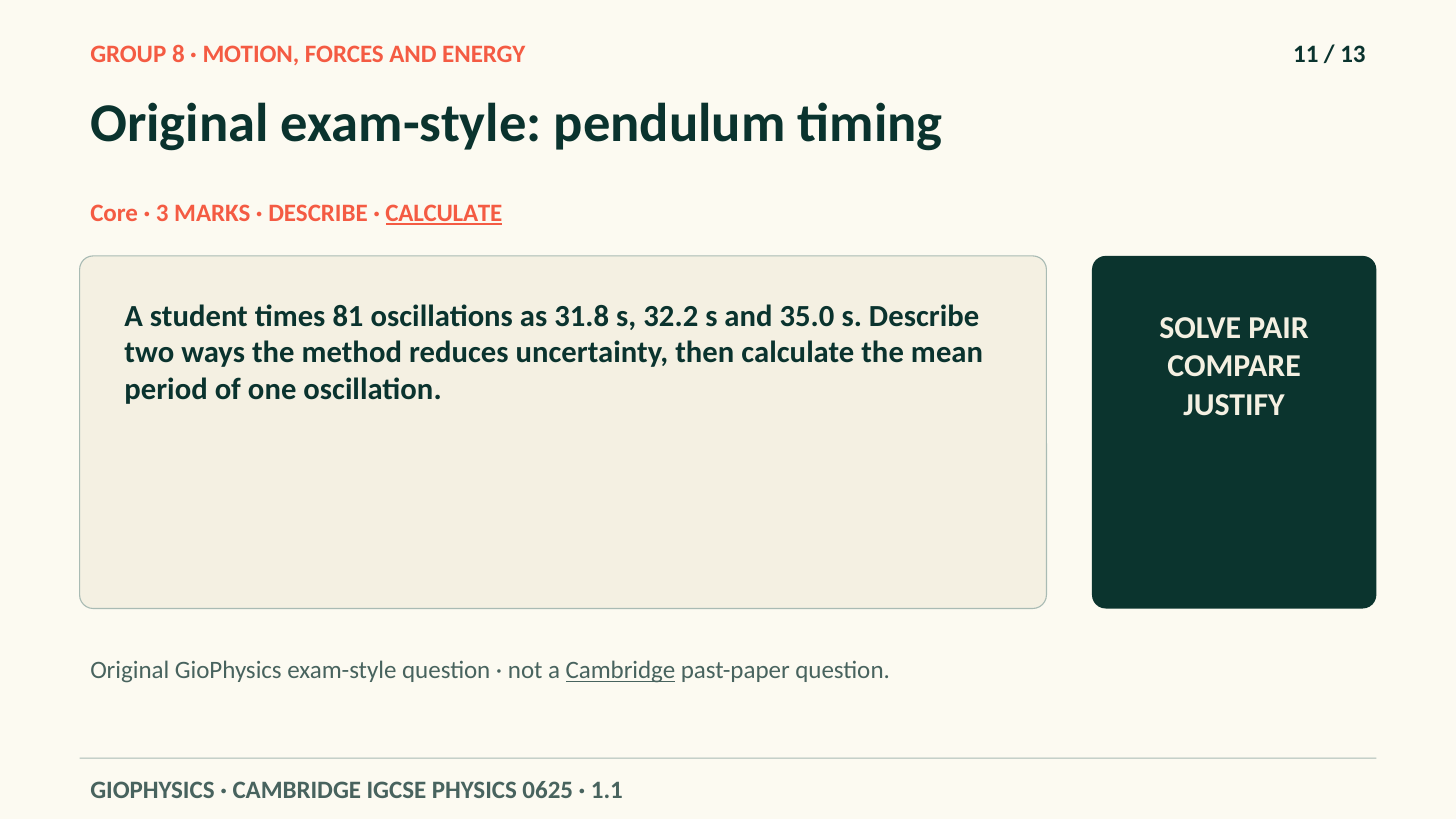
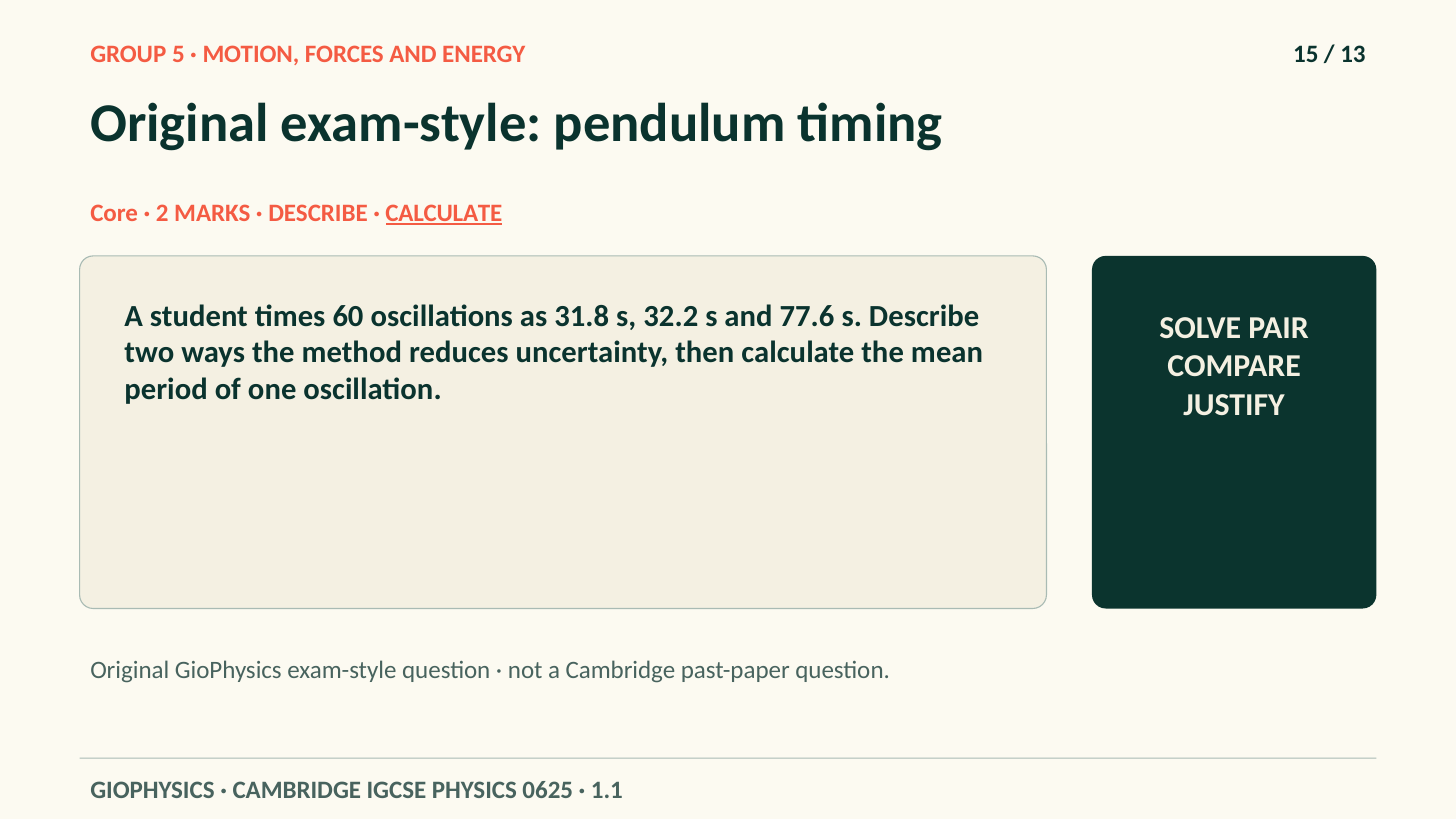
8: 8 -> 5
11: 11 -> 15
3: 3 -> 2
81: 81 -> 60
35.0: 35.0 -> 77.6
Cambridge at (620, 670) underline: present -> none
